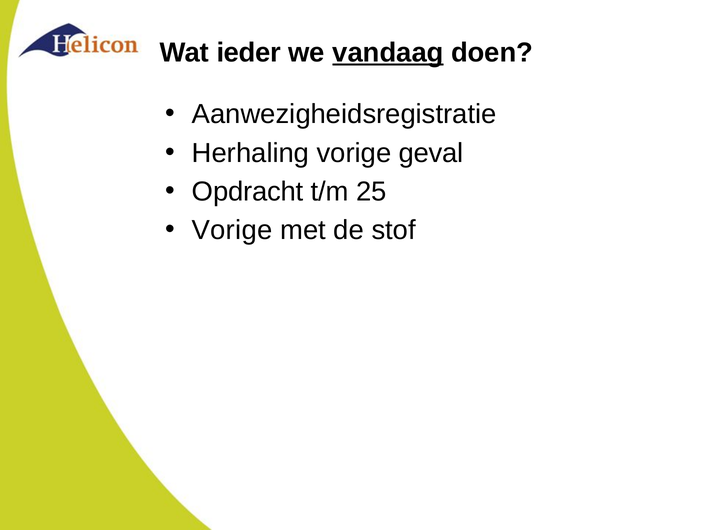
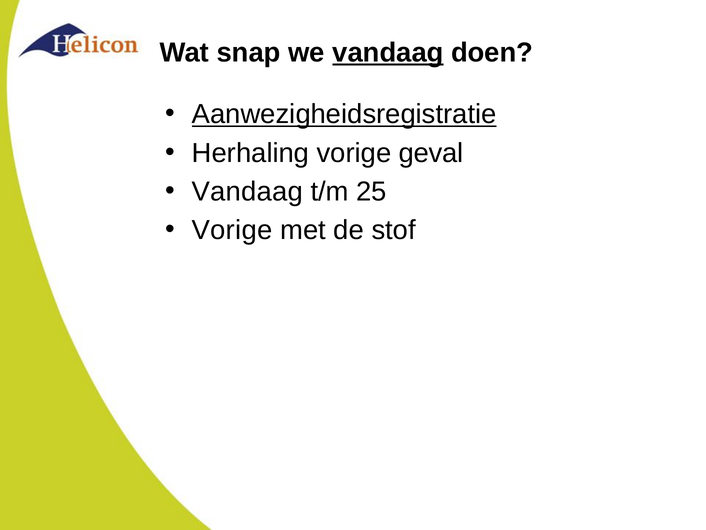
ieder: ieder -> snap
Aanwezigheidsregistratie underline: none -> present
Opdracht at (248, 191): Opdracht -> Vandaag
